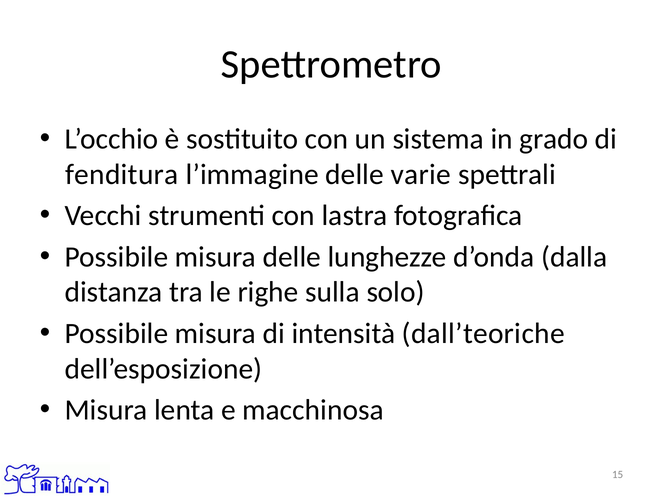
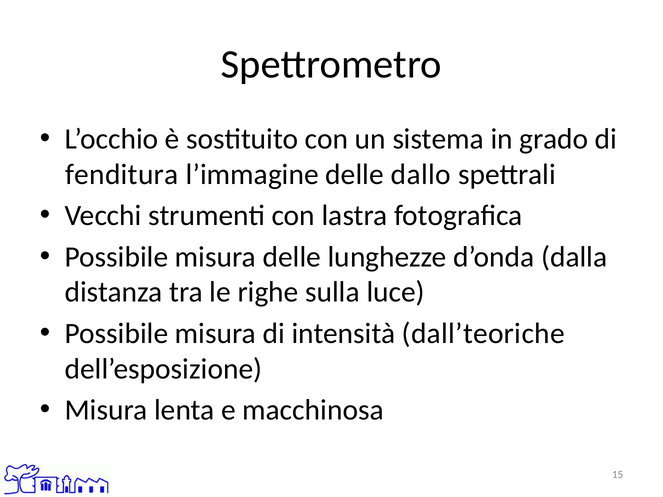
varie: varie -> dallo
solo: solo -> luce
